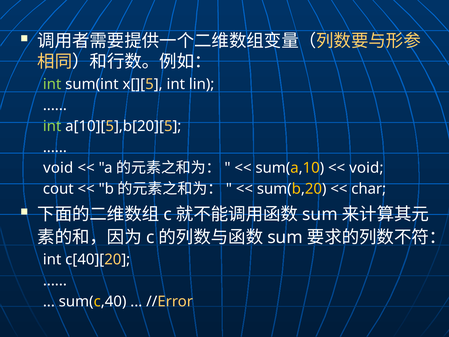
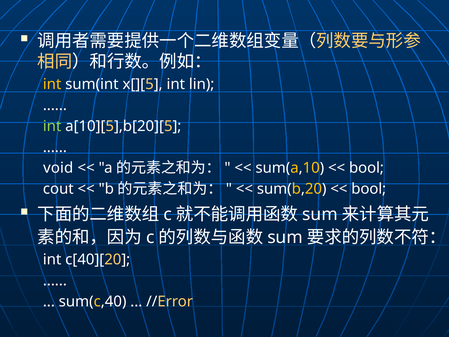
int at (52, 84) colour: light green -> yellow
void at (366, 168): void -> bool
char at (369, 189): char -> bool
